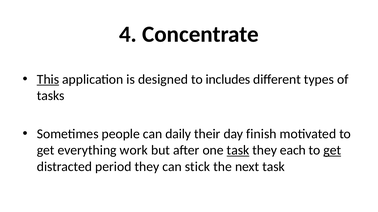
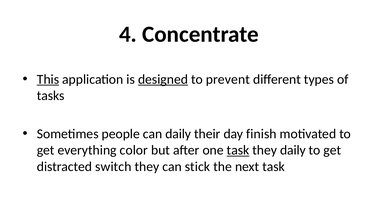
designed underline: none -> present
includes: includes -> prevent
work: work -> color
they each: each -> daily
get at (332, 151) underline: present -> none
period: period -> switch
